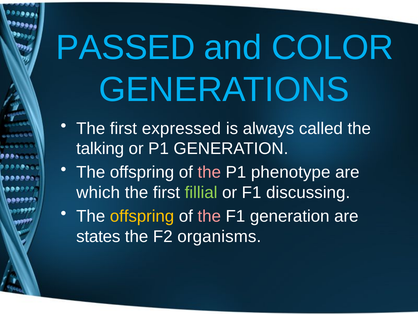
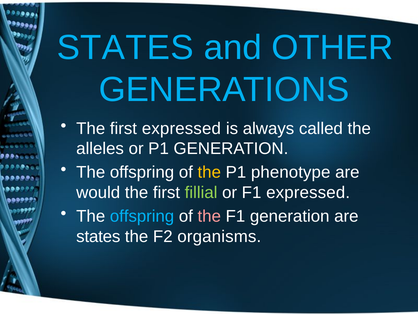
PASSED at (126, 48): PASSED -> STATES
COLOR: COLOR -> OTHER
talking: talking -> alleles
the at (209, 172) colour: pink -> yellow
which: which -> would
F1 discussing: discussing -> expressed
offspring at (142, 216) colour: yellow -> light blue
